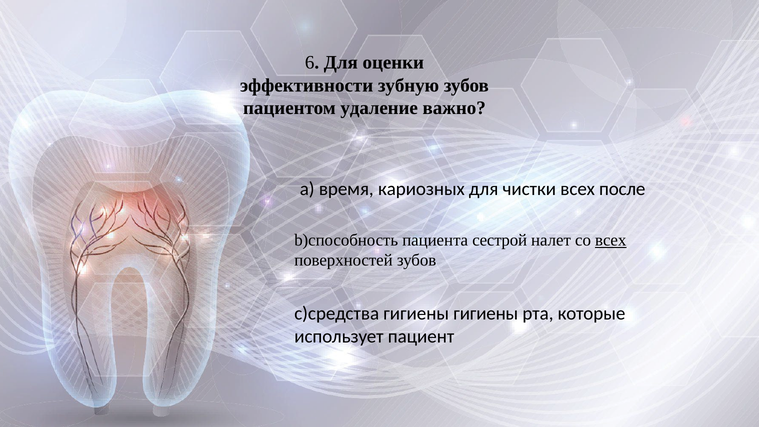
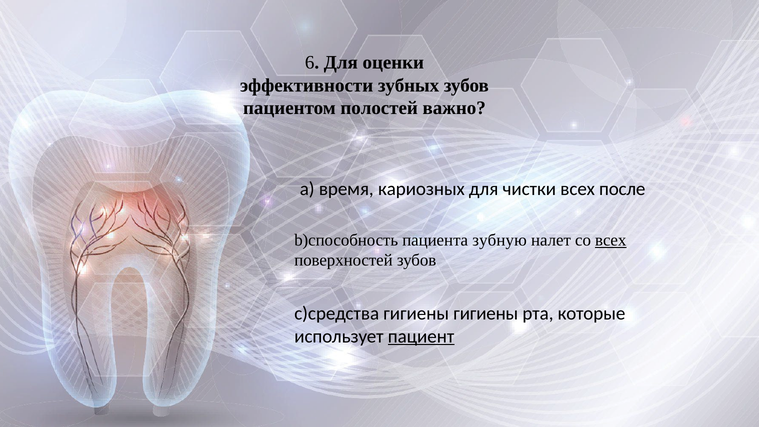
зубную: зубную -> зубных
удаление: удаление -> полостей
сестрой: сестрой -> зубную
пациент underline: none -> present
